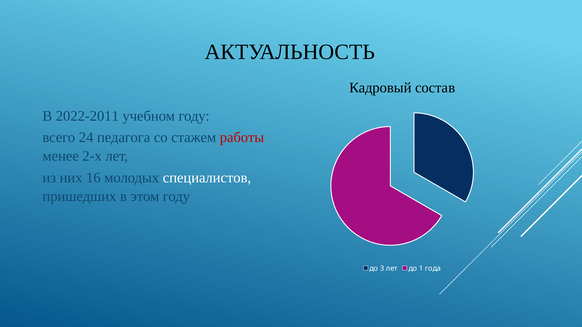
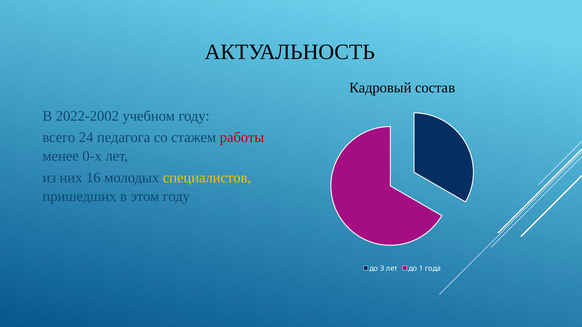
2022-2011: 2022-2011 -> 2022-2002
2-х: 2-х -> 0-х
специалистов colour: white -> yellow
